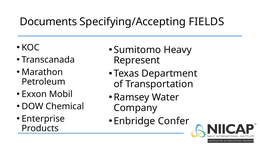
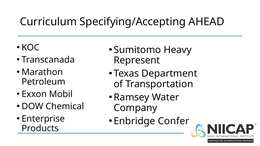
Documents: Documents -> Curriculum
FIELDS: FIELDS -> AHEAD
